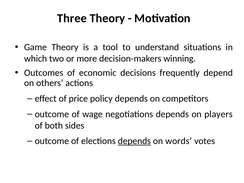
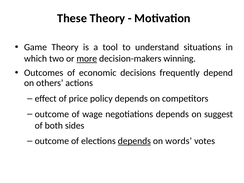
Three: Three -> These
more underline: none -> present
players: players -> suggest
